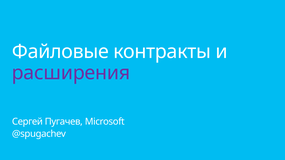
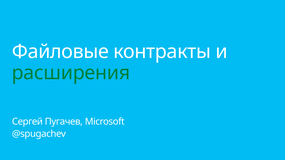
расширения colour: purple -> green
